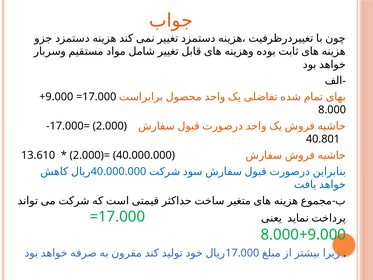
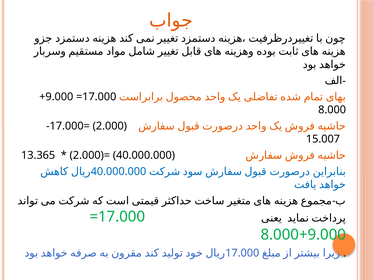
40.801: 40.801 -> 15.007
13.610: 13.610 -> 13.365
